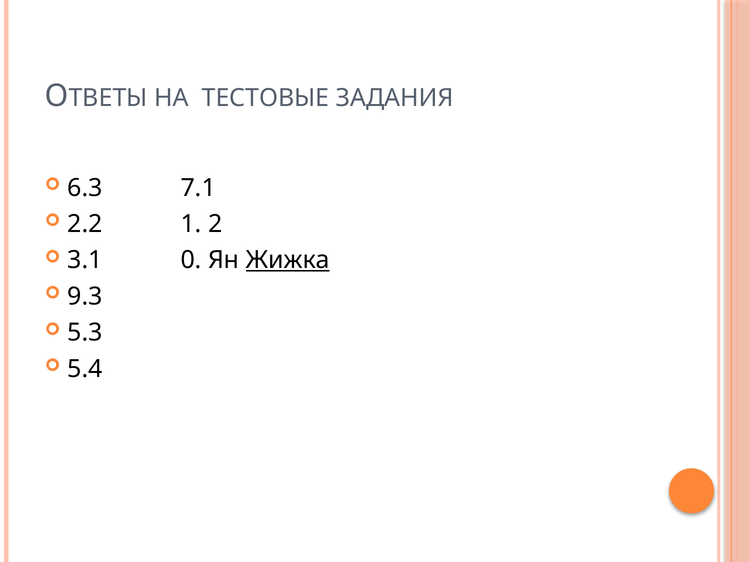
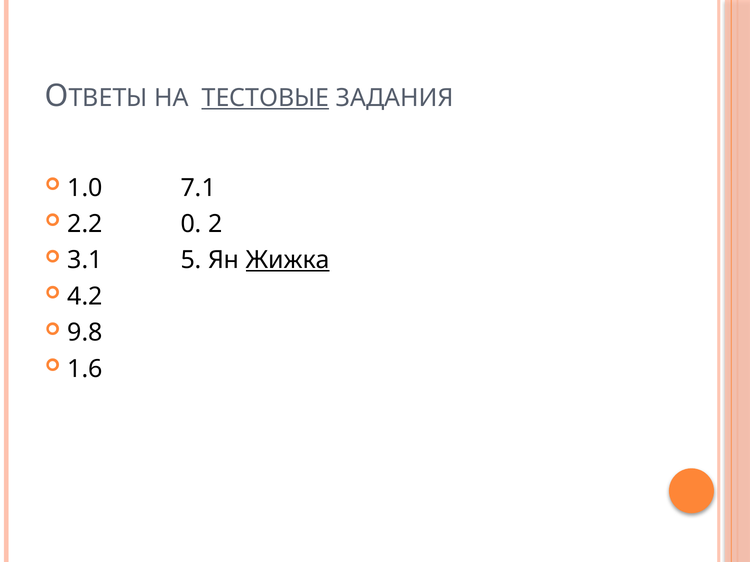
ТЕСТОВЫЕ underline: none -> present
6.3: 6.3 -> 1.0
1: 1 -> 0
0: 0 -> 5
9.3: 9.3 -> 4.2
5.3: 5.3 -> 9.8
5.4: 5.4 -> 1.6
